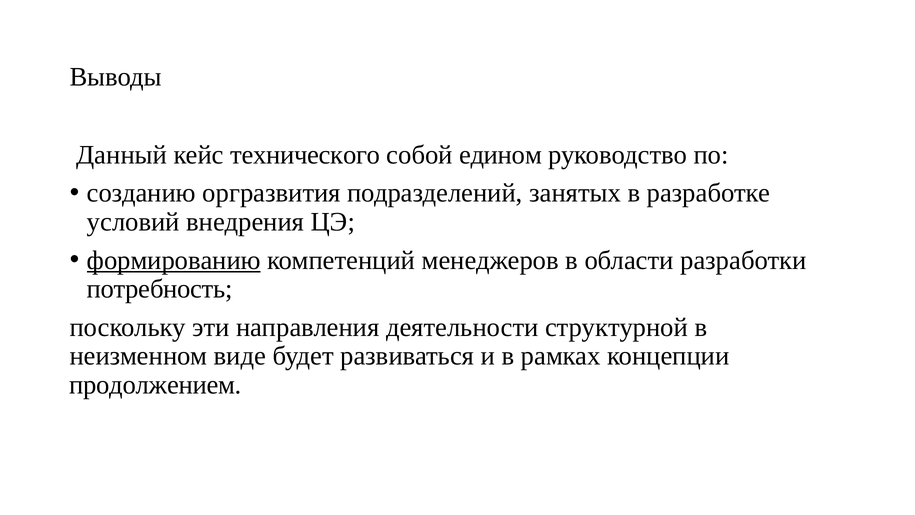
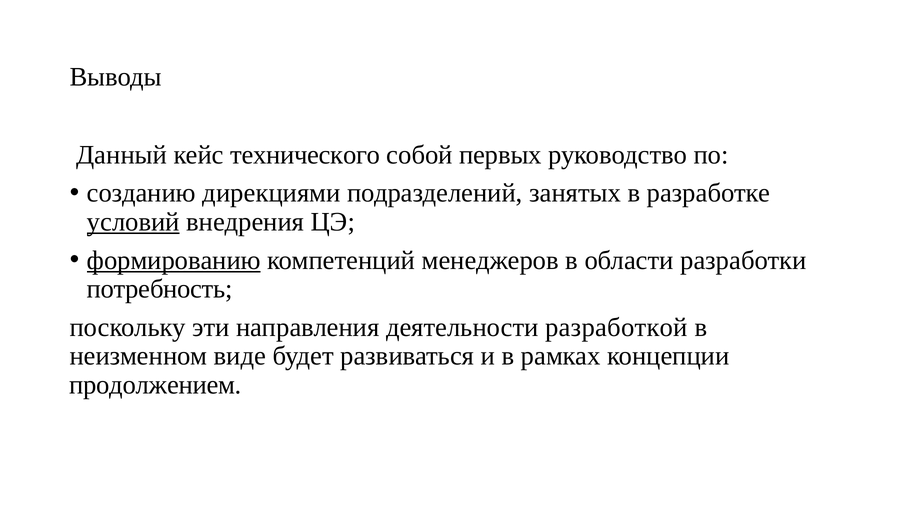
едином: едином -> первых
оргразвития: оргразвития -> дирекциями
условий underline: none -> present
структурной: структурной -> разработкой
